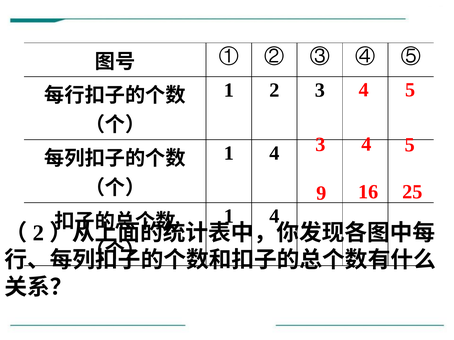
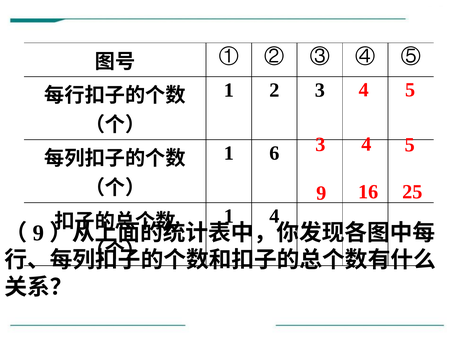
4 at (274, 153): 4 -> 6
2 at (38, 233): 2 -> 9
